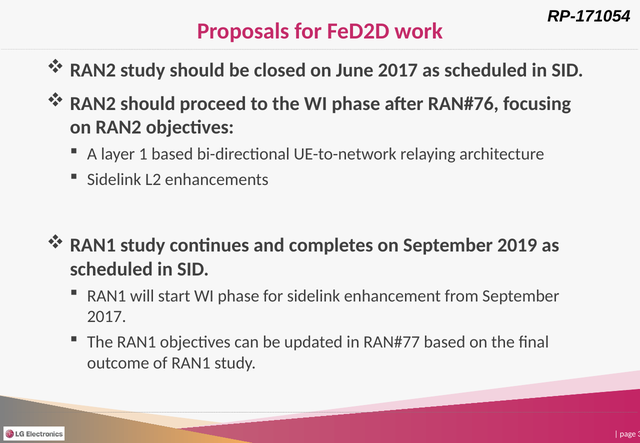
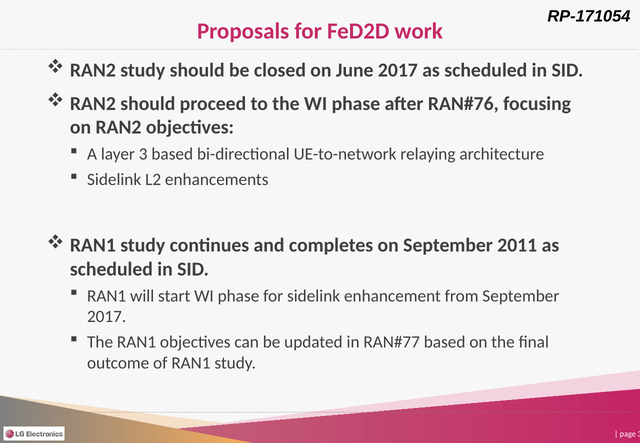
layer 1: 1 -> 3
2019: 2019 -> 2011
